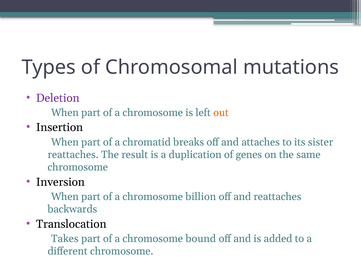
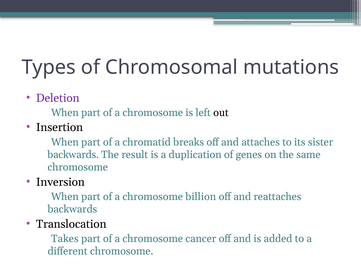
out colour: orange -> black
reattaches at (73, 155): reattaches -> backwards
bound: bound -> cancer
